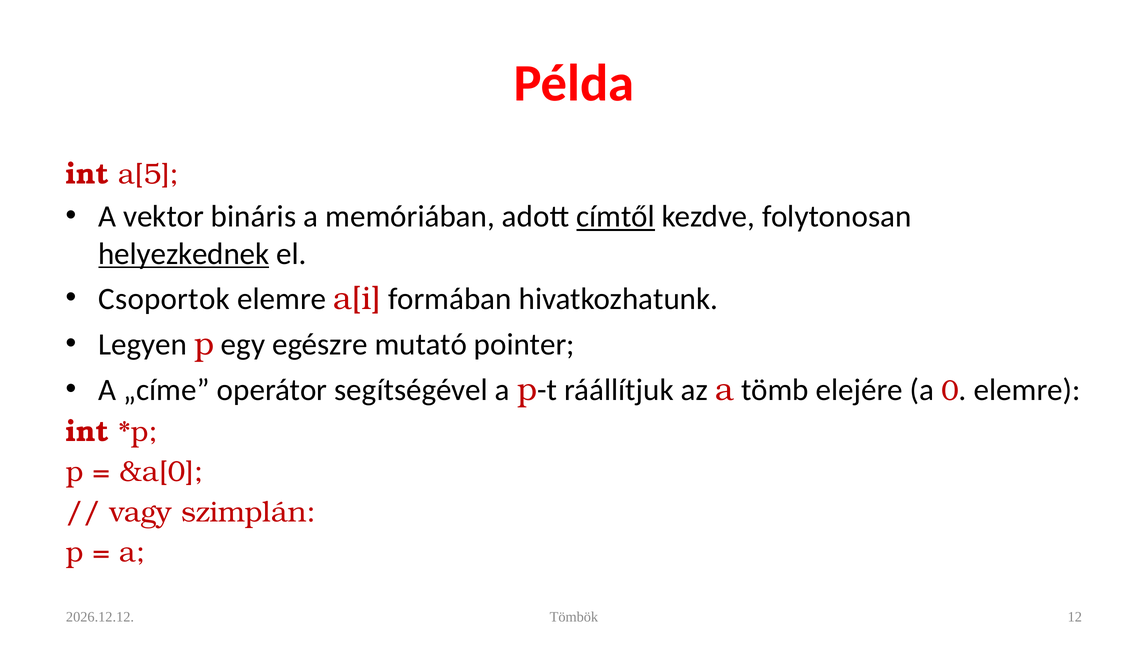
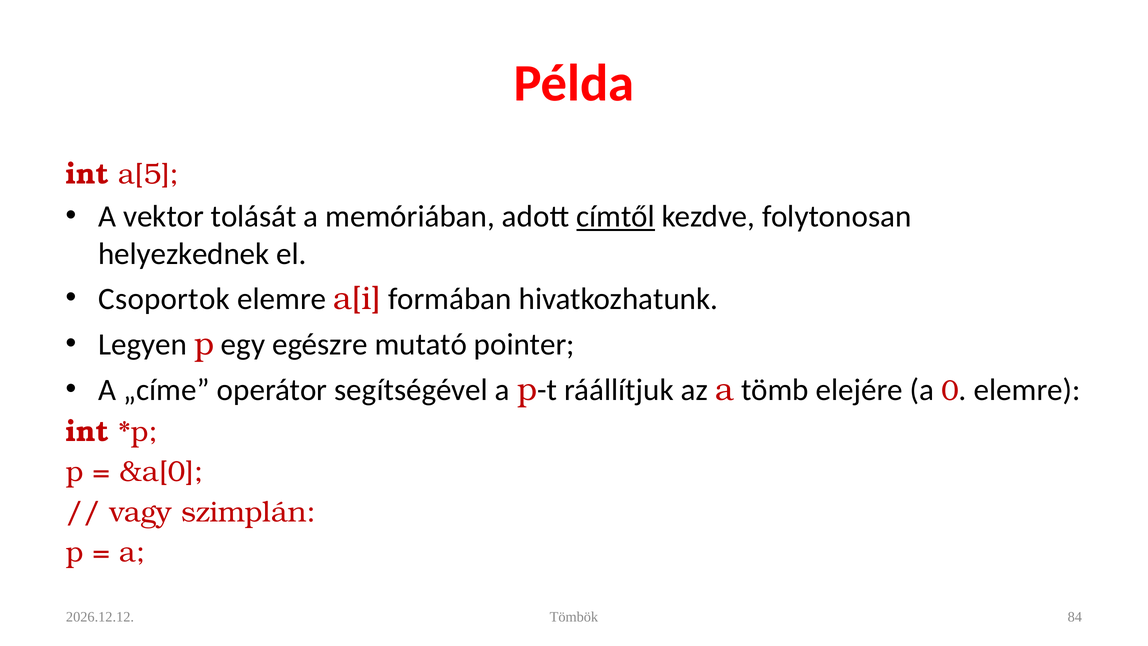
bináris: bináris -> tolását
helyezkednek underline: present -> none
12: 12 -> 84
